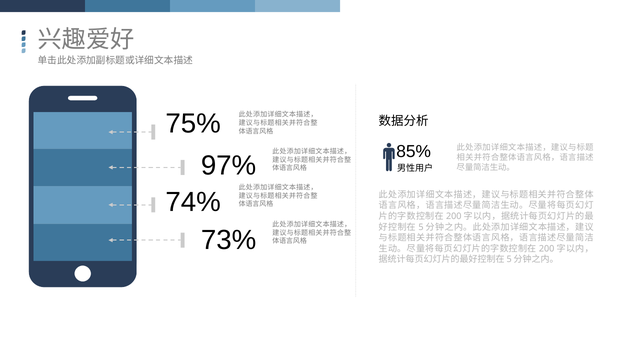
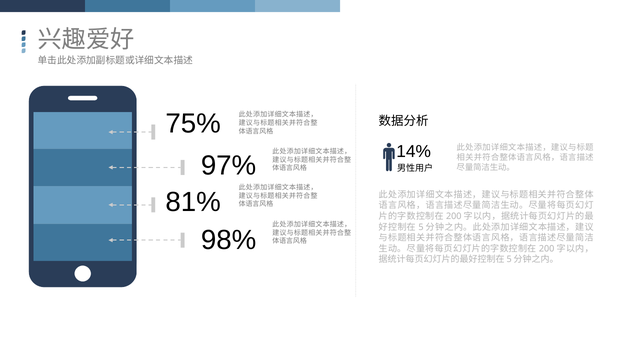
85%: 85% -> 14%
74%: 74% -> 81%
73%: 73% -> 98%
